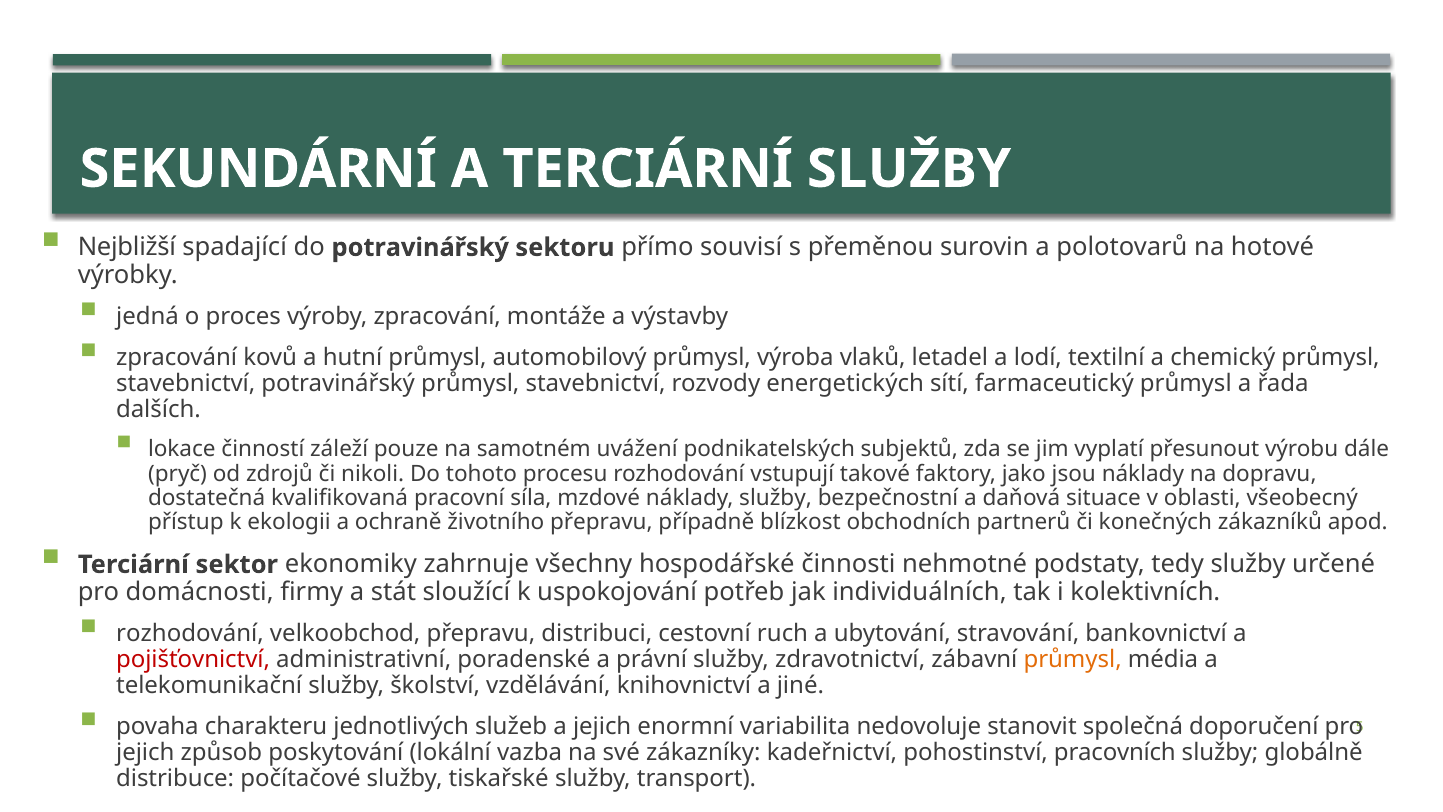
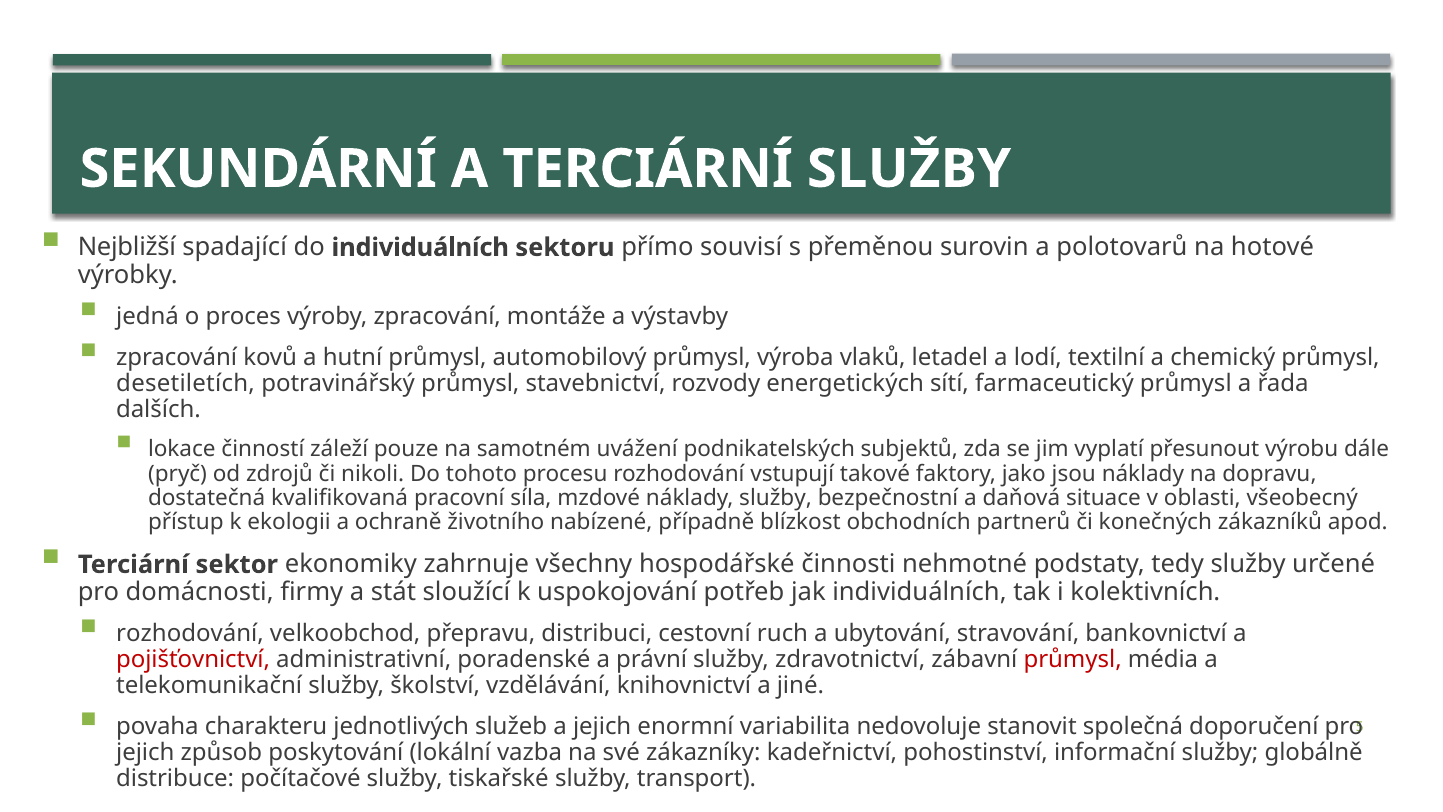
do potravinářský: potravinářský -> individuálních
stavebnictví at (186, 384): stavebnictví -> desetiletích
životního přepravu: přepravu -> nabízené
průmysl at (1073, 660) colour: orange -> red
pracovních: pracovních -> informační
